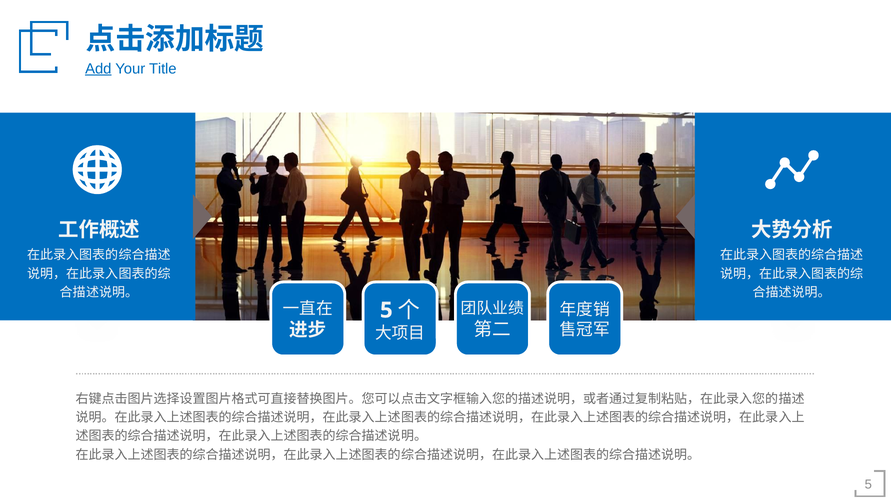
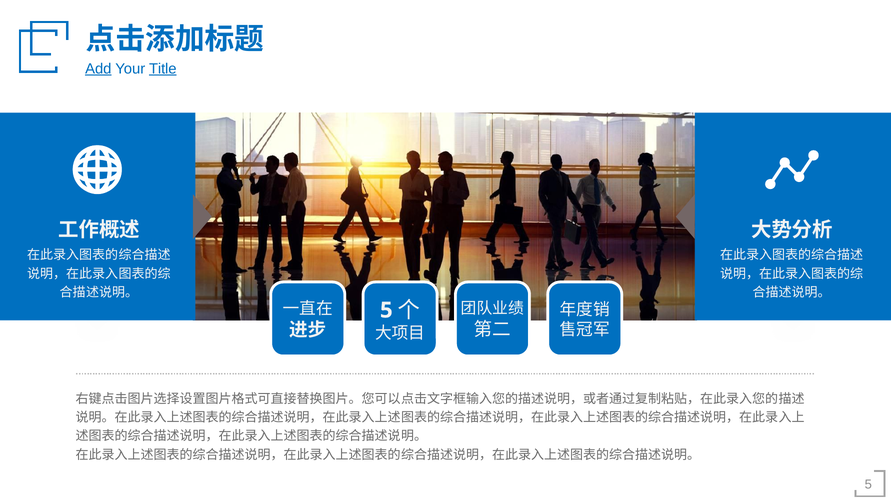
Title underline: none -> present
